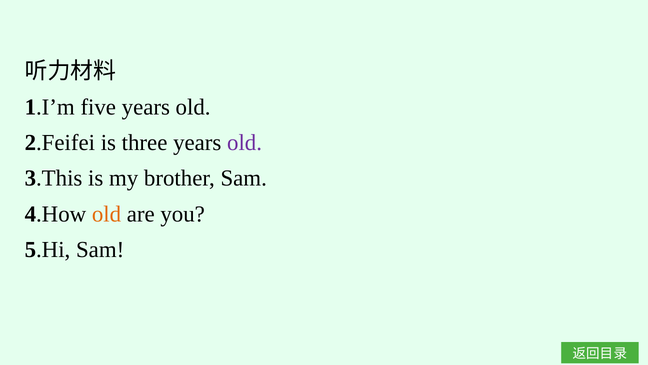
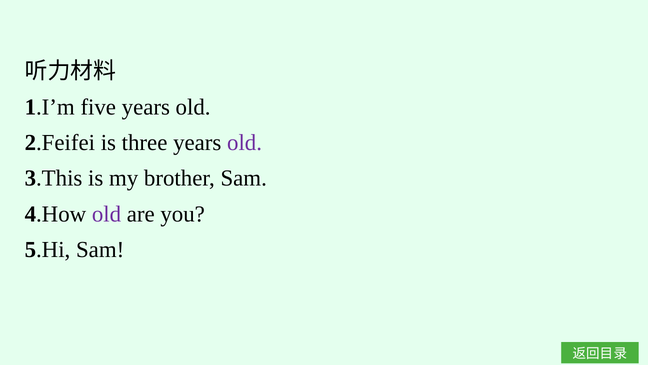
old at (107, 214) colour: orange -> purple
